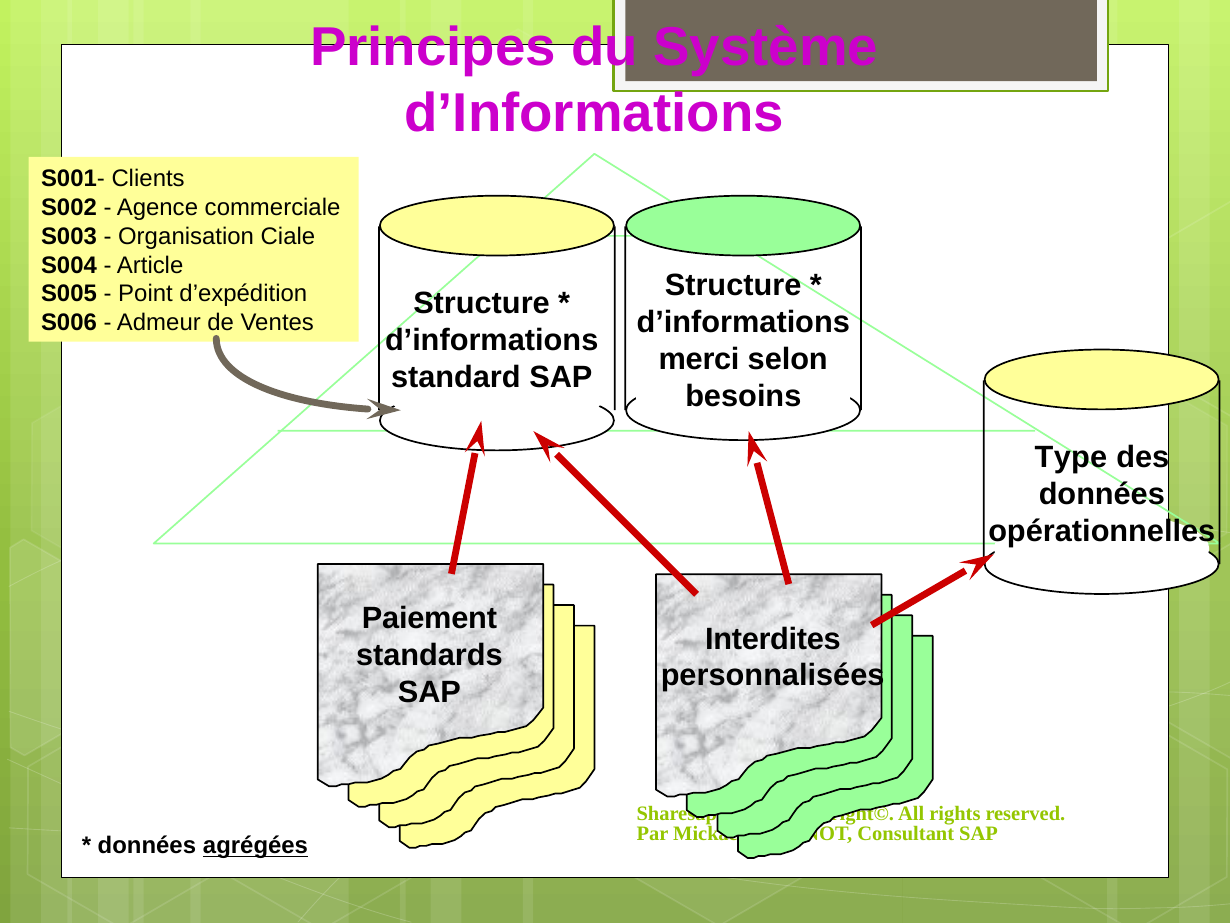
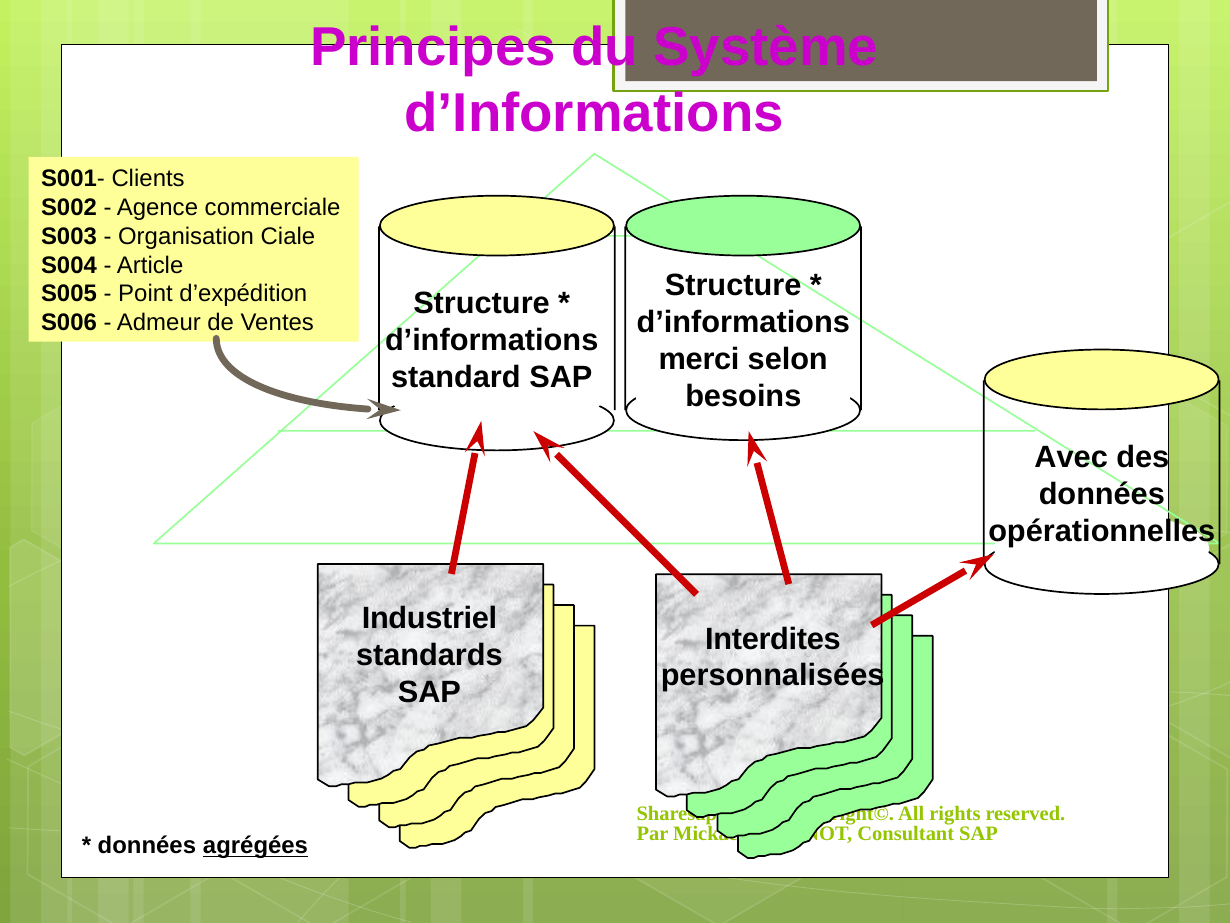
Type: Type -> Avec
Paiement: Paiement -> Industriel
